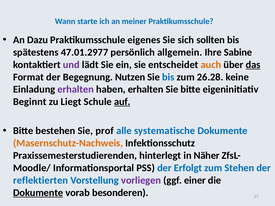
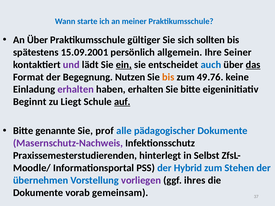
An Dazu: Dazu -> Über
eigenes: eigenes -> gültiger
47.01.2977: 47.01.2977 -> 15.09.2001
Sabine: Sabine -> Seiner
ein underline: none -> present
auch colour: orange -> blue
bis at (168, 77) colour: blue -> orange
26.28: 26.28 -> 49.76
bestehen: bestehen -> genannte
systematische: systematische -> pädagogischer
Masernschutz-Nachweis colour: orange -> purple
Näher: Näher -> Selbst
Erfolgt: Erfolgt -> Hybrid
reflektierten: reflektierten -> übernehmen
einer: einer -> ihres
Dokumente at (38, 193) underline: present -> none
besonderen: besonderen -> gemeinsam
